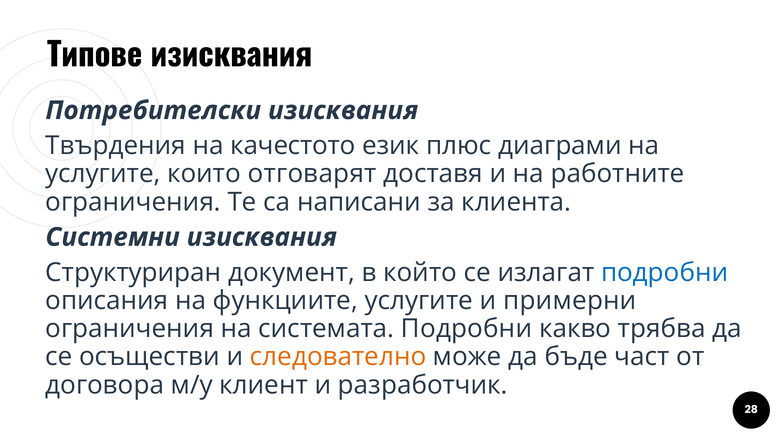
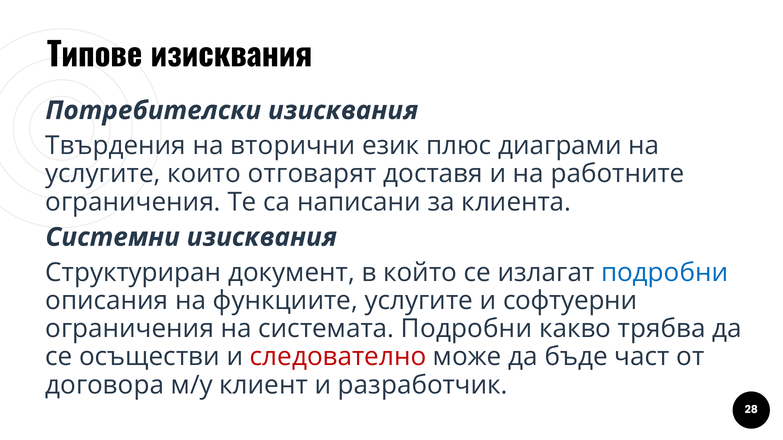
качестото: качестото -> вторични
примерни: примерни -> софтуерни
следователно colour: orange -> red
